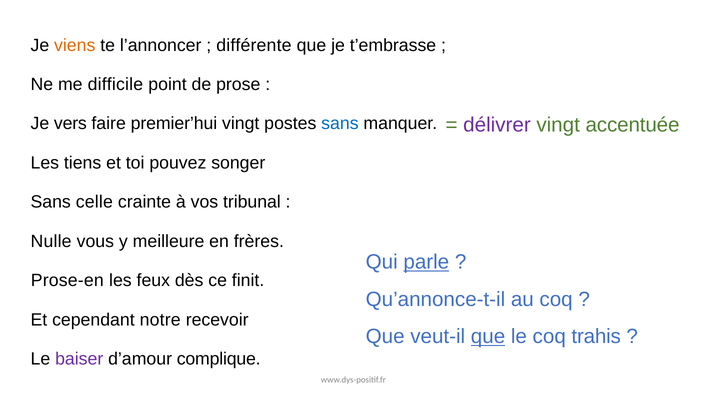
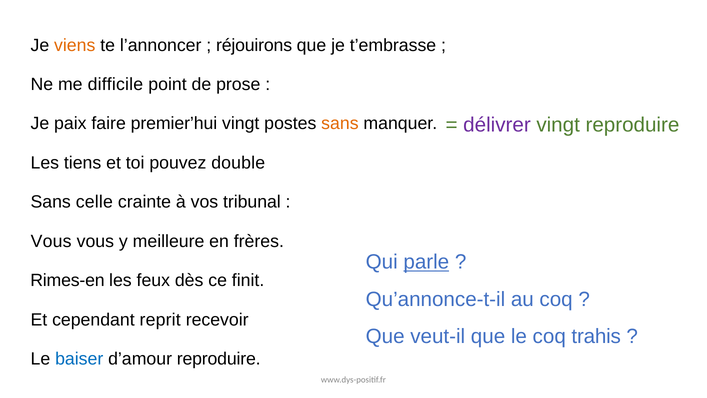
différente: différente -> réjouirons
vers: vers -> paix
sans at (340, 124) colour: blue -> orange
vingt accentuée: accentuée -> reproduire
songer: songer -> double
Nulle at (51, 241): Nulle -> Vous
Prose-en: Prose-en -> Rimes-en
notre: notre -> reprit
que at (488, 336) underline: present -> none
baiser colour: purple -> blue
d’amour complique: complique -> reproduire
